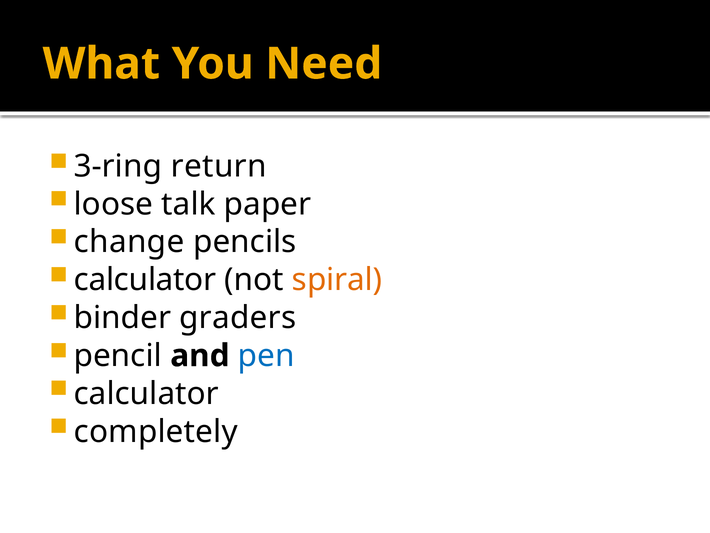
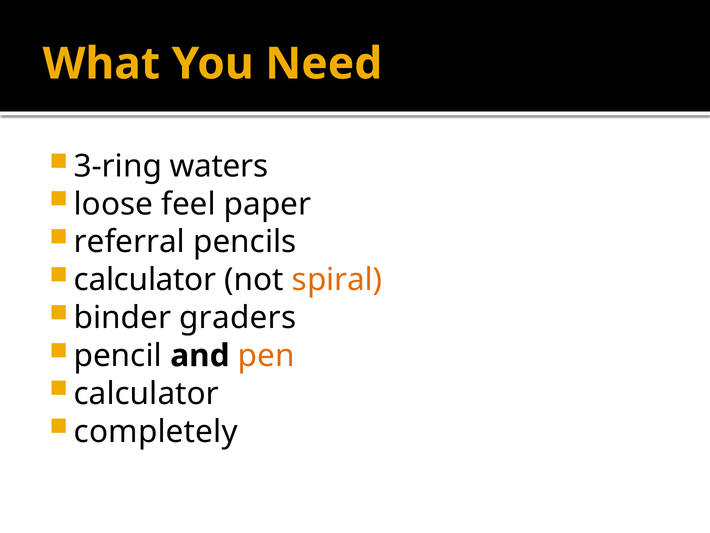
return: return -> waters
talk: talk -> feel
change: change -> referral
pen colour: blue -> orange
